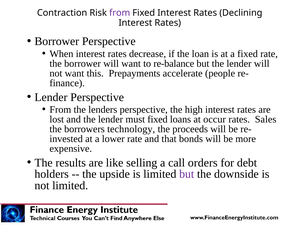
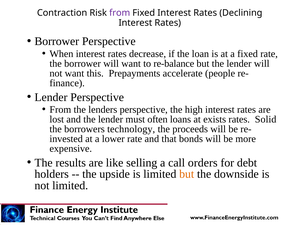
must fixed: fixed -> often
occur: occur -> exists
Sales: Sales -> Solid
but at (187, 174) colour: purple -> orange
